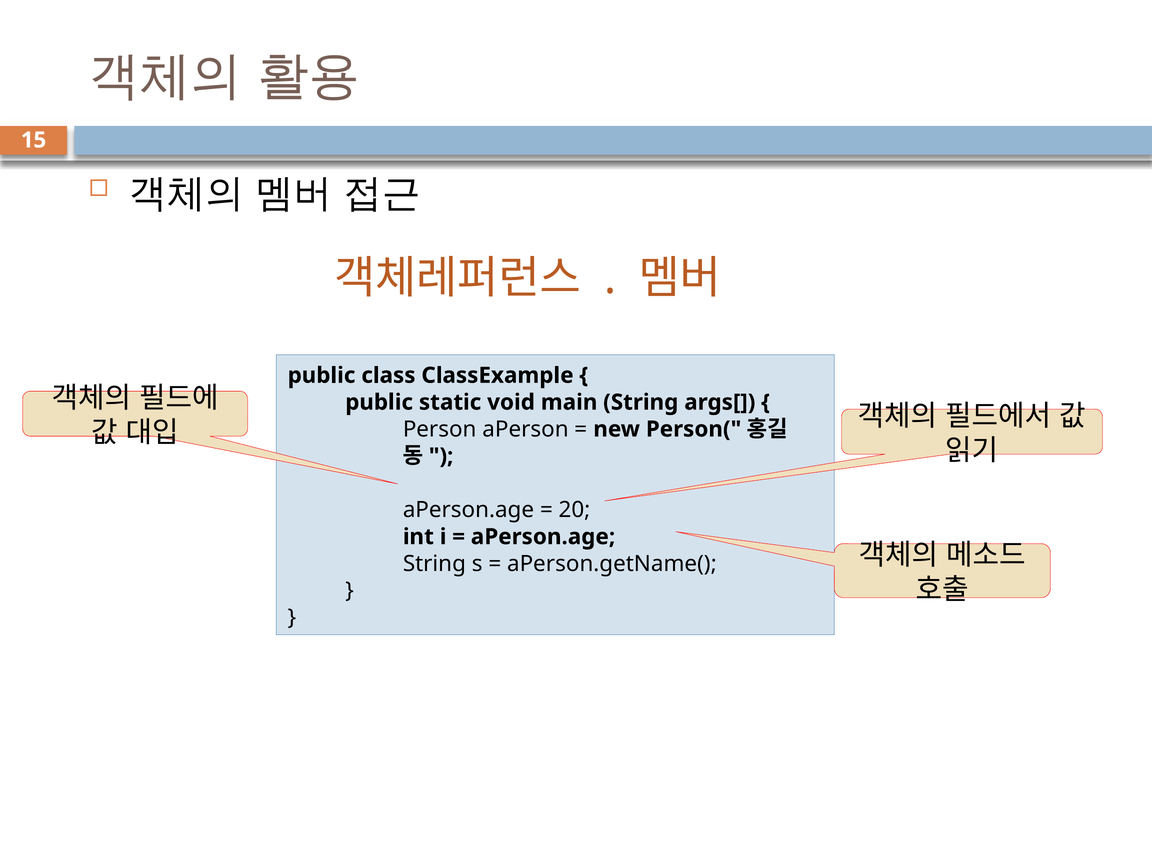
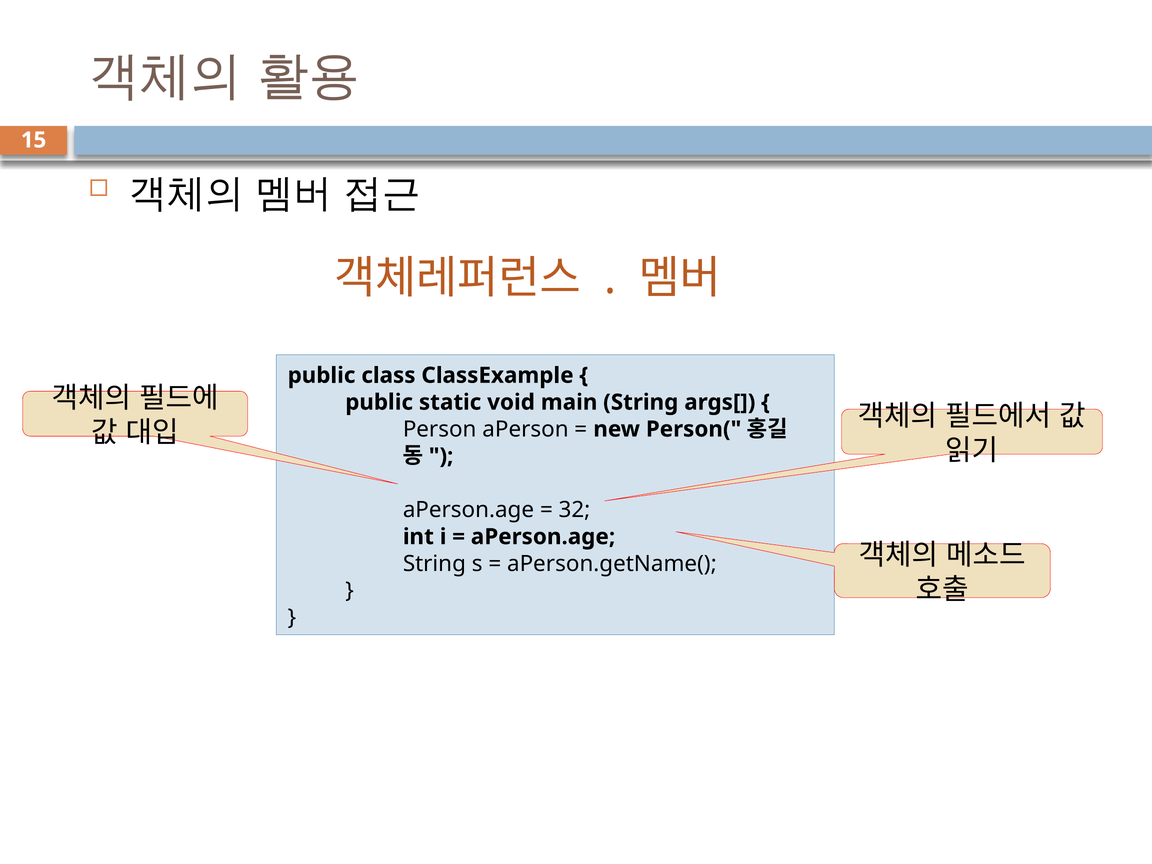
20: 20 -> 32
